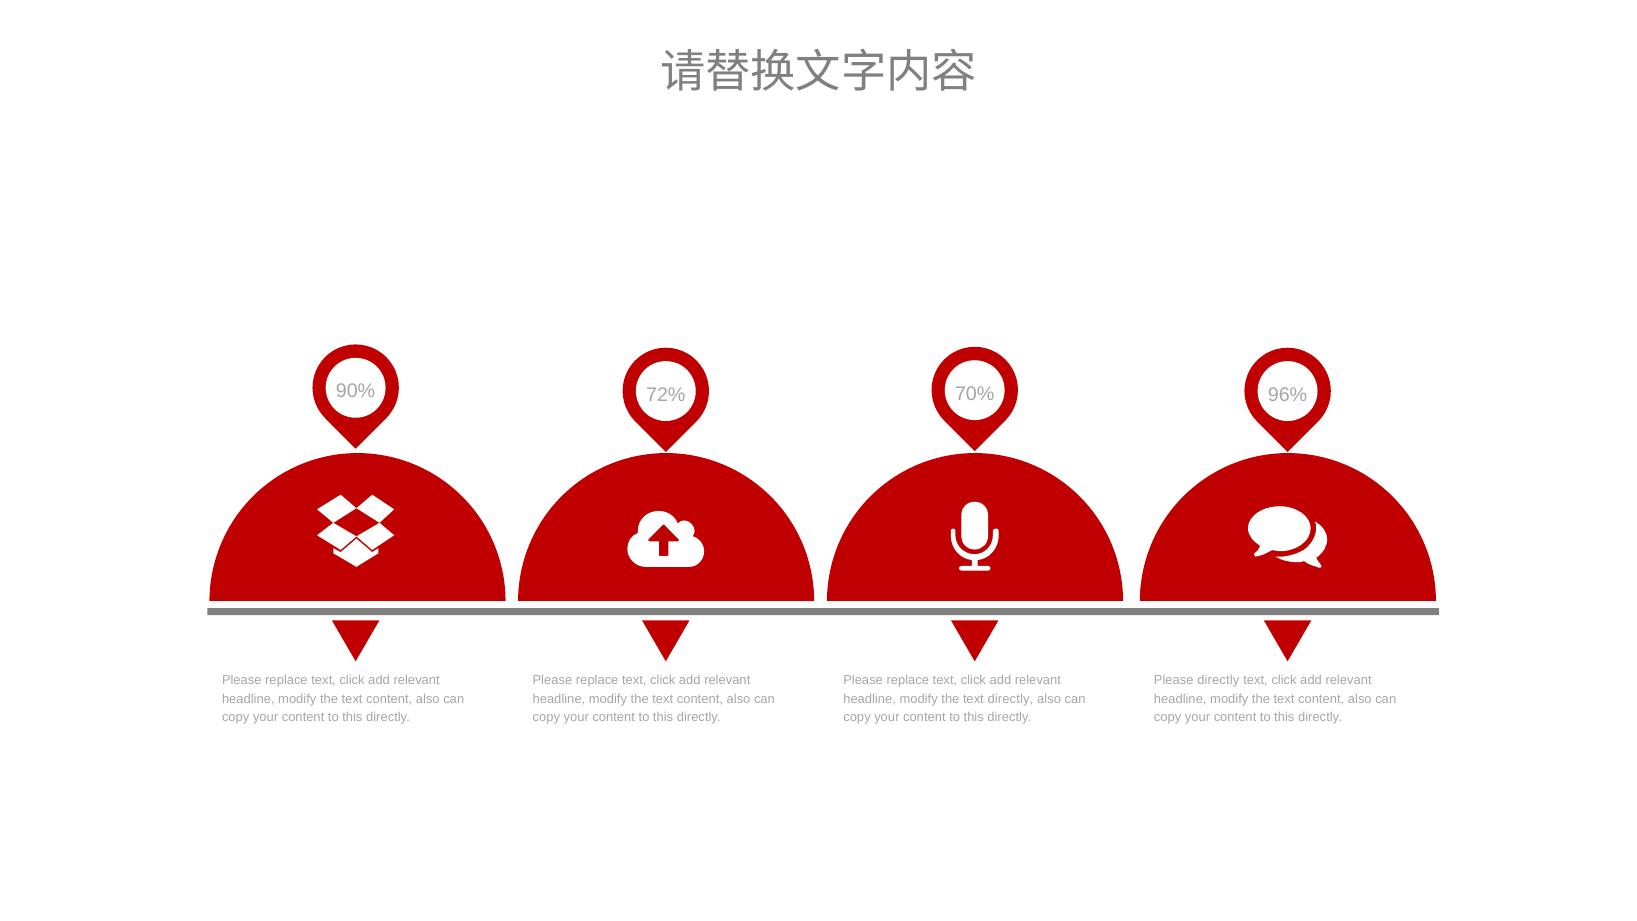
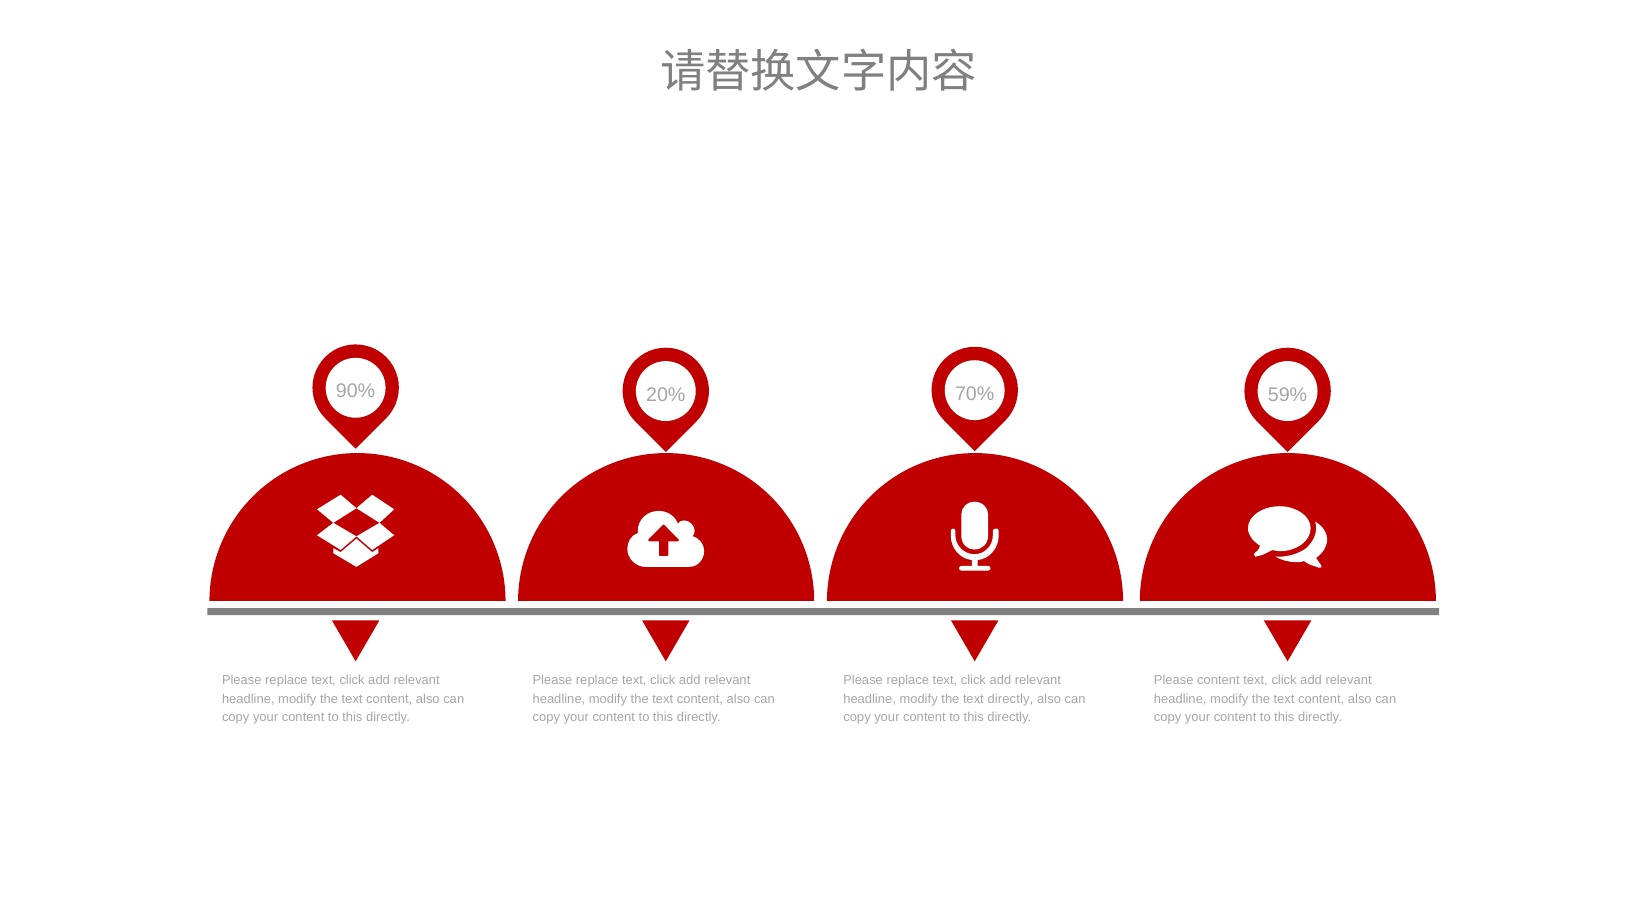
72%: 72% -> 20%
96%: 96% -> 59%
Please directly: directly -> content
